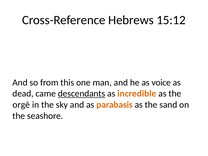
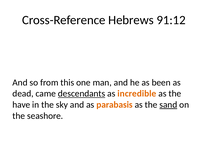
15:12: 15:12 -> 91:12
voice: voice -> been
orgē: orgē -> have
sand underline: none -> present
